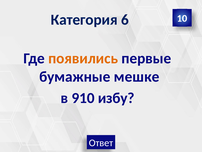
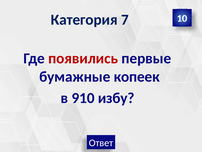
6: 6 -> 7
появились colour: orange -> red
мешке: мешке -> копеек
